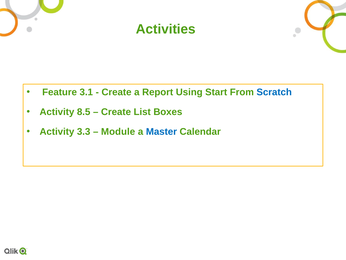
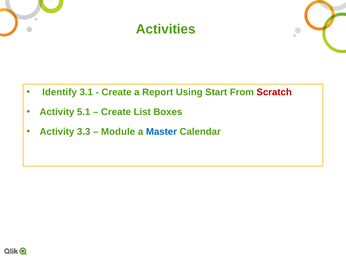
Feature: Feature -> Identify
Scratch colour: blue -> red
8.5: 8.5 -> 5.1
